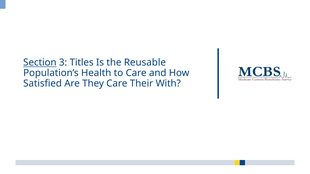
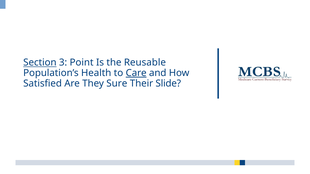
Titles: Titles -> Point
Care at (136, 73) underline: none -> present
They Care: Care -> Sure
With: With -> Slide
